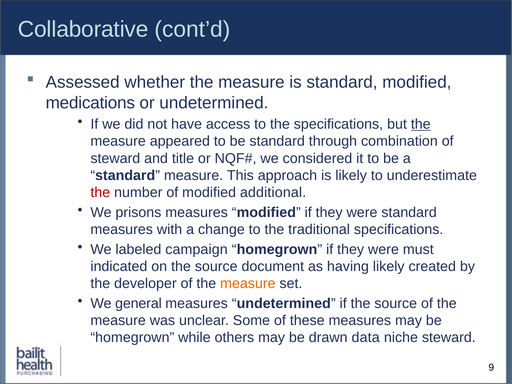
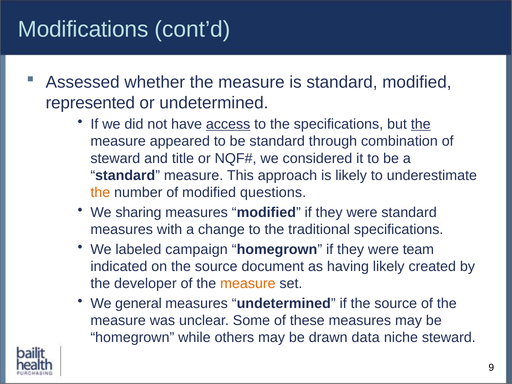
Collaborative: Collaborative -> Modifications
medications: medications -> represented
access underline: none -> present
the at (100, 192) colour: red -> orange
additional: additional -> questions
prisons: prisons -> sharing
must: must -> team
